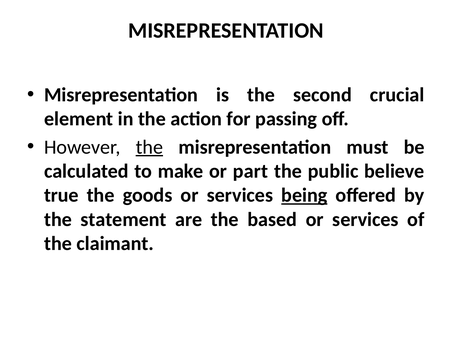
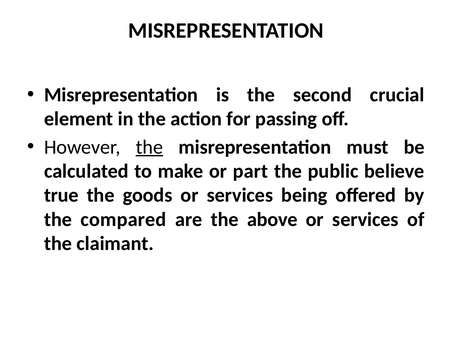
being underline: present -> none
statement: statement -> compared
based: based -> above
